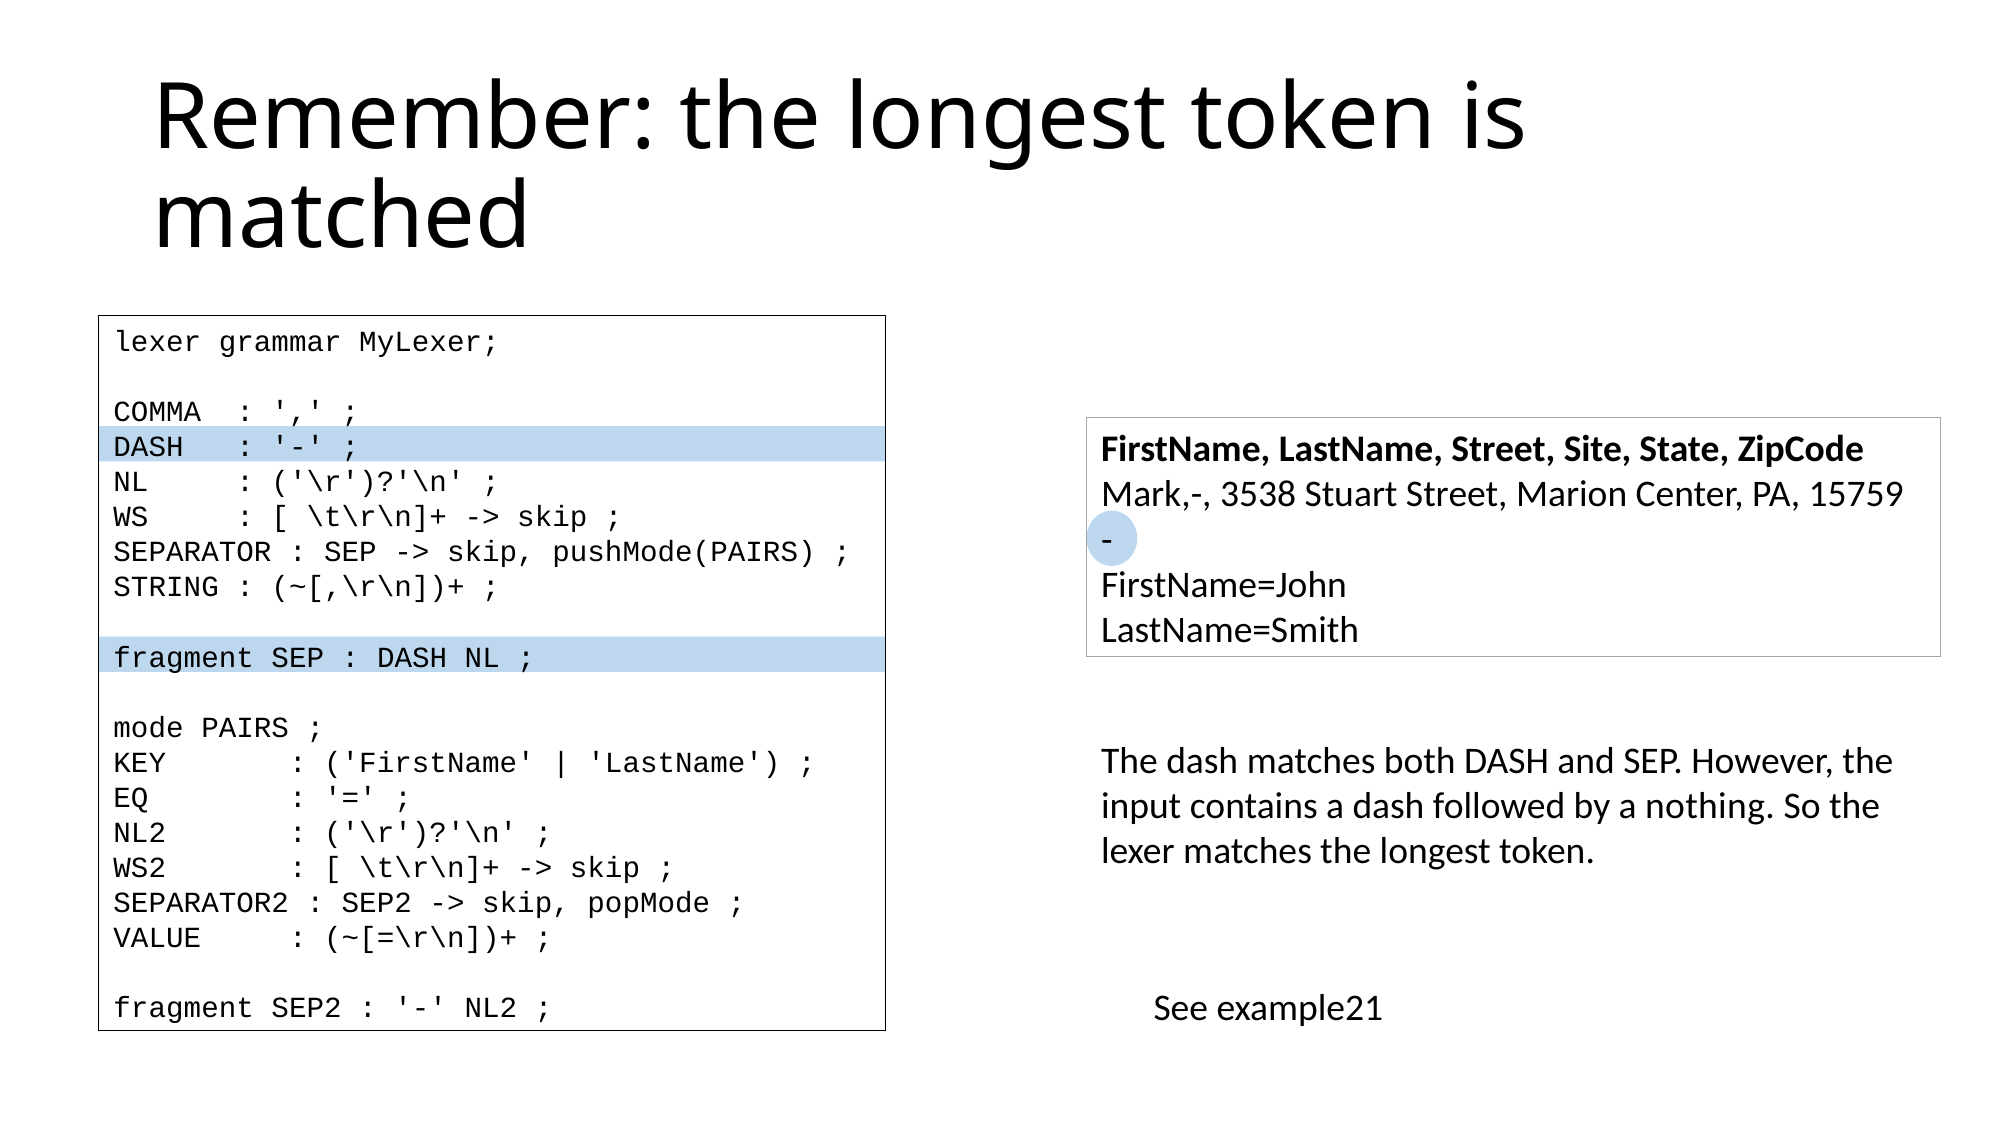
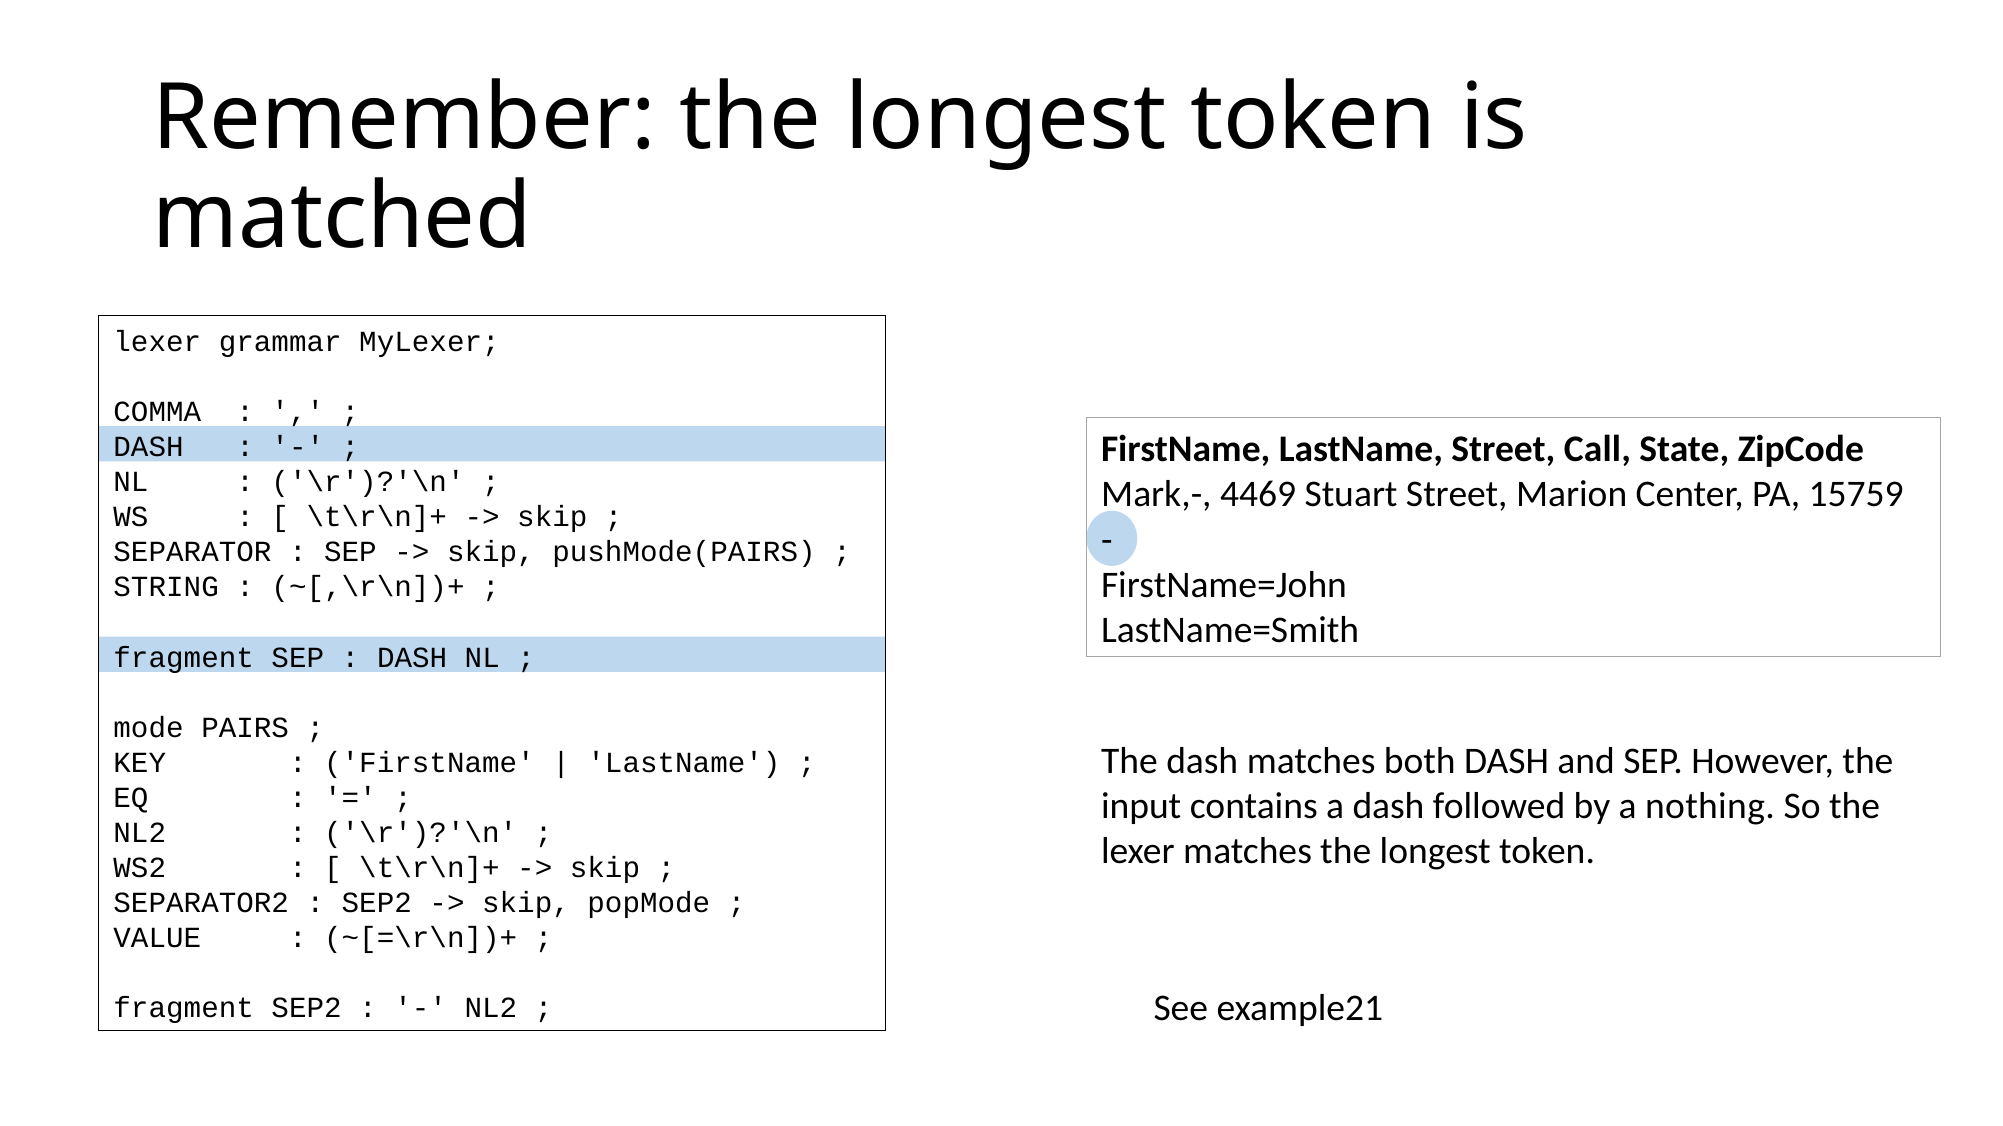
Site: Site -> Call
3538: 3538 -> 4469
